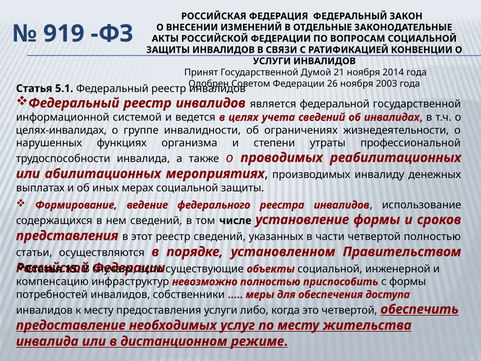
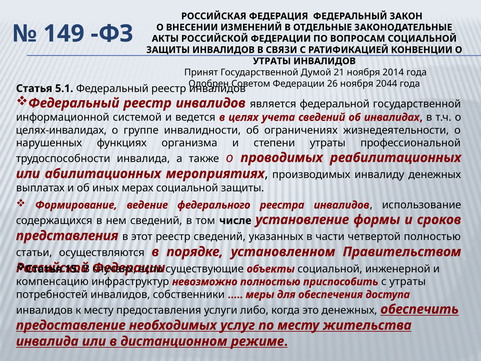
919: 919 -> 149
УСЛУГИ at (272, 61): УСЛУГИ -> УТРАТЫ
2003: 2003 -> 2044
с формы: формы -> утраты
это четвертой: четвертой -> денежных
